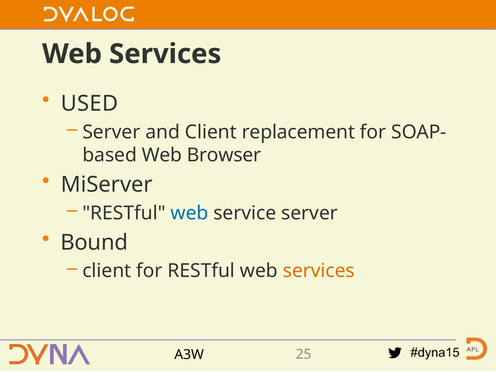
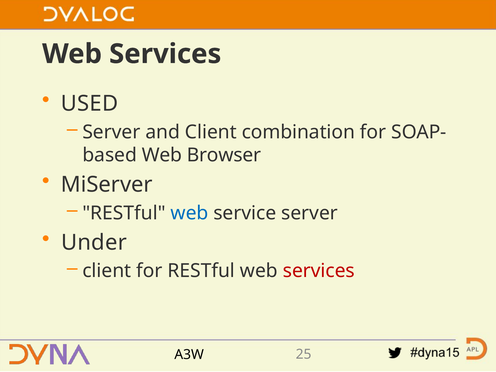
replacement: replacement -> combination
Bound: Bound -> Under
services at (319, 271) colour: orange -> red
